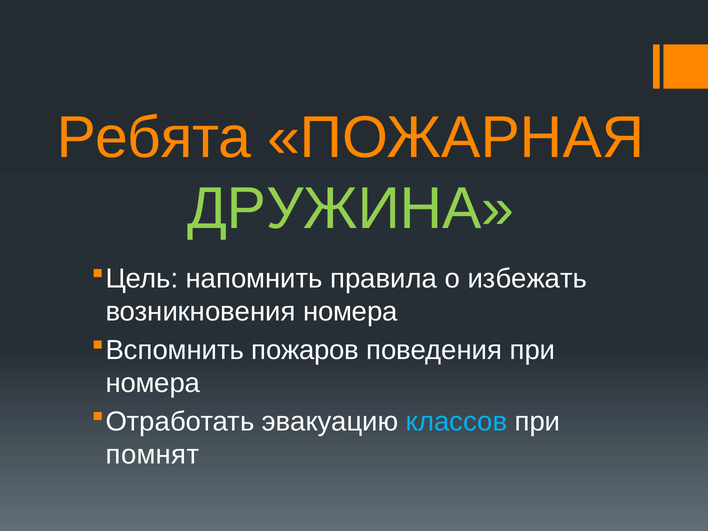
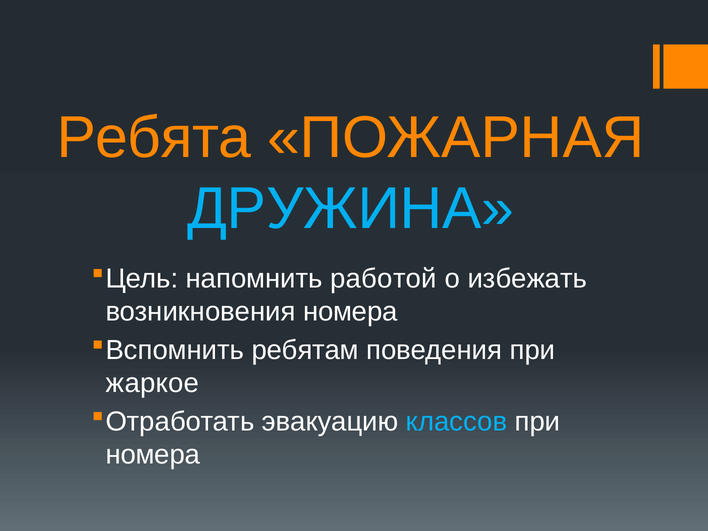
ДРУЖИНА colour: light green -> light blue
правила: правила -> работой
пожаров: пожаров -> ребятам
номера at (153, 383): номера -> жаркое
помнят at (153, 454): помнят -> номера
